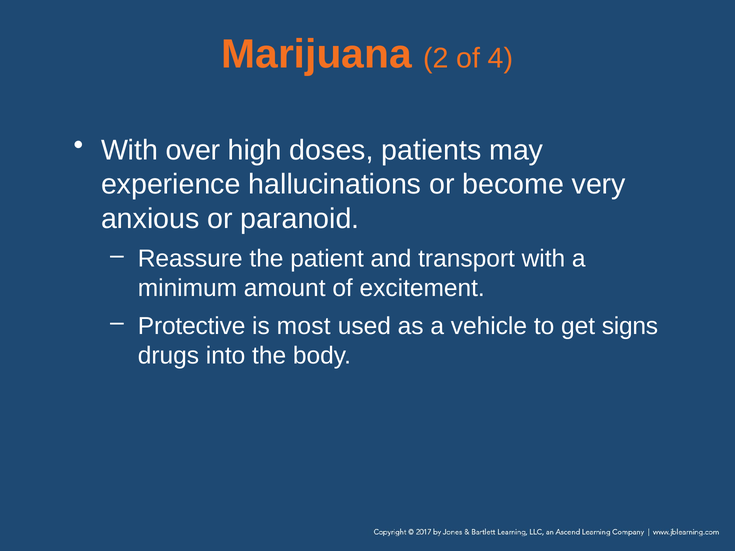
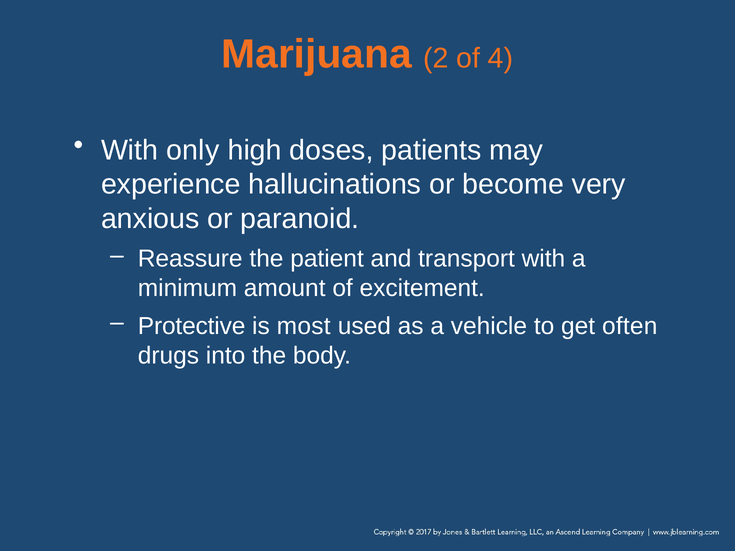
over: over -> only
signs: signs -> often
